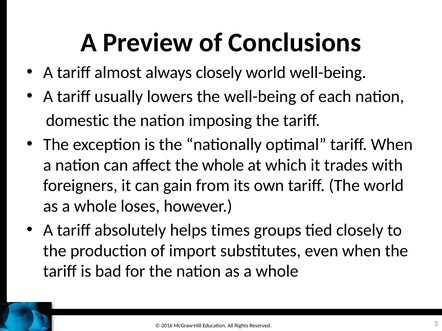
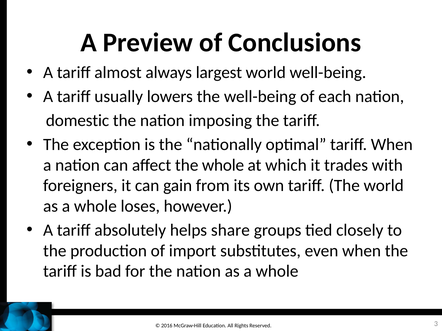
always closely: closely -> largest
times: times -> share
